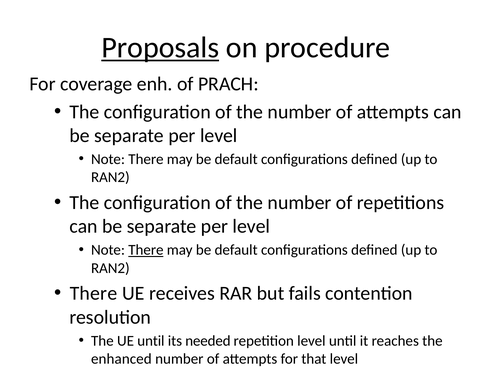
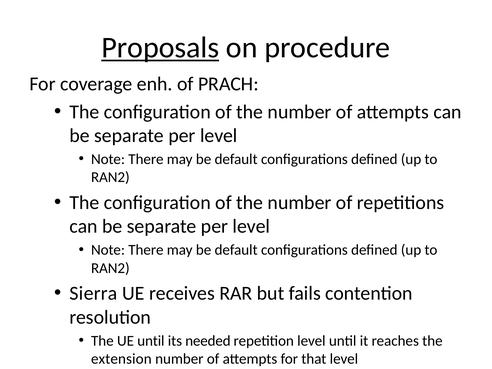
There at (146, 250) underline: present -> none
There at (94, 293): There -> Sierra
enhanced: enhanced -> extension
